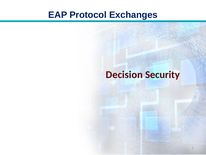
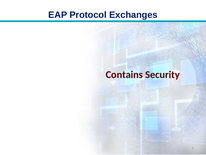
Decision: Decision -> Contains
